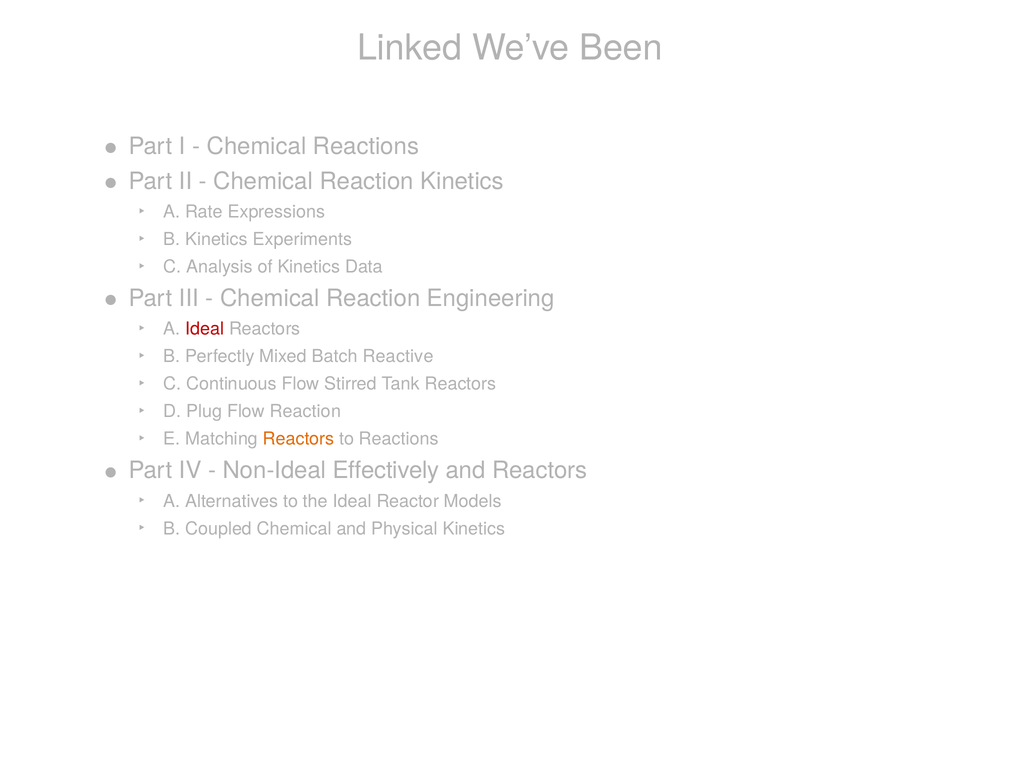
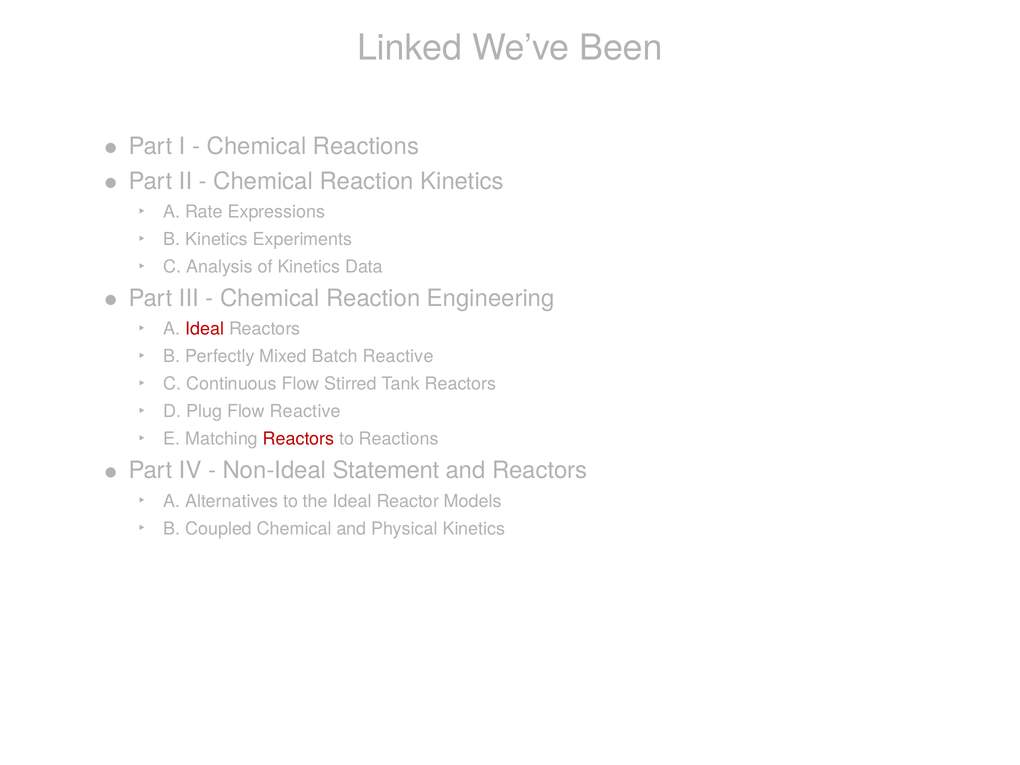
Flow Reaction: Reaction -> Reactive
Reactors at (299, 439) colour: orange -> red
Effectively: Effectively -> Statement
